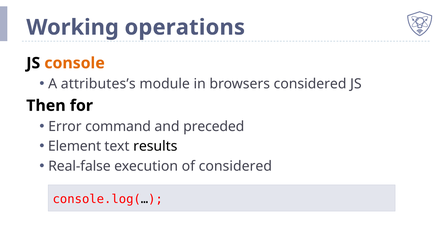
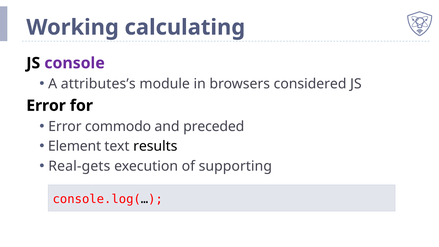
operations: operations -> calculating
console colour: orange -> purple
Then at (46, 106): Then -> Error
command: command -> commodo
Real-false: Real-false -> Real-gets
of considered: considered -> supporting
